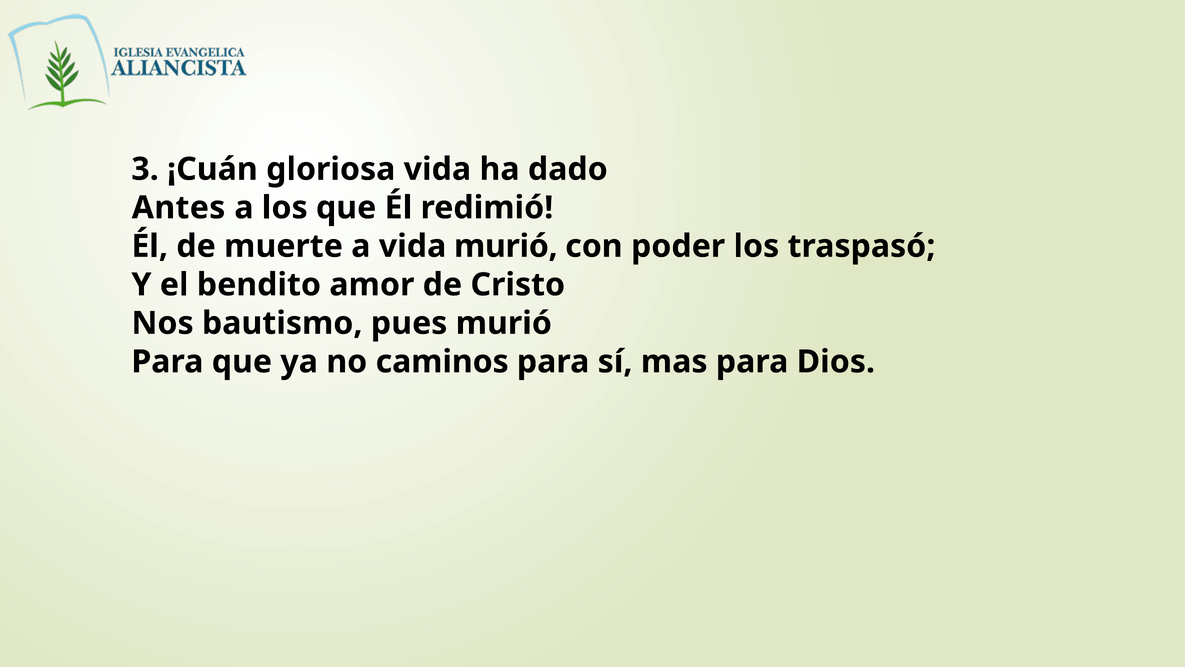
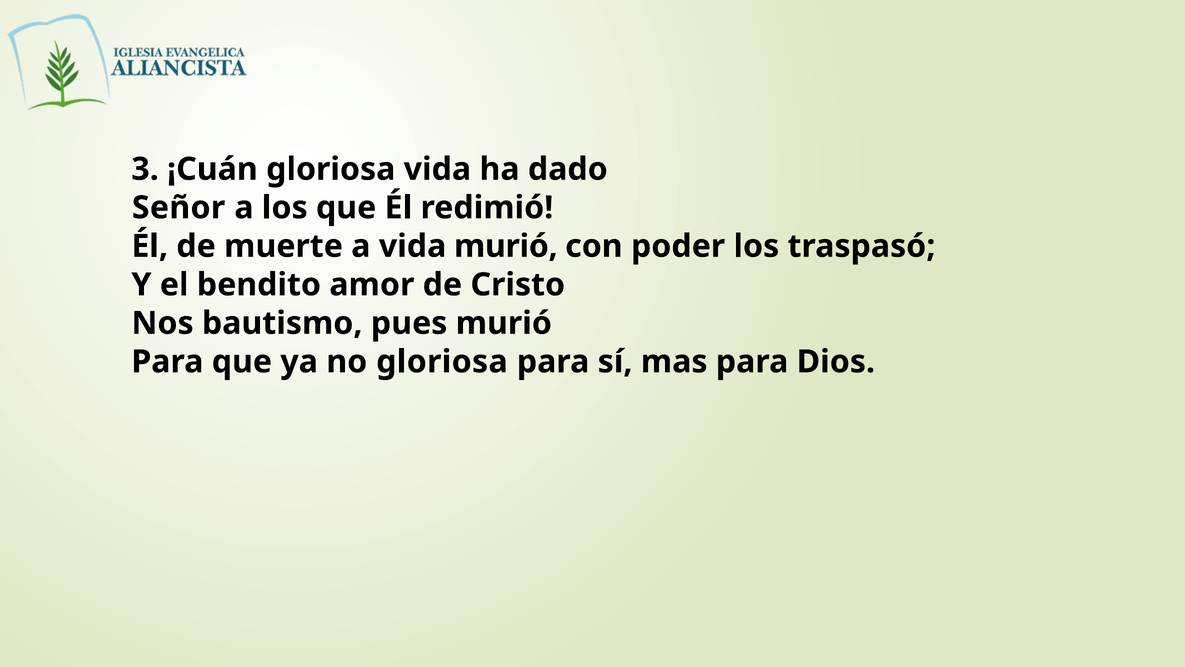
Antes: Antes -> Señor
no caminos: caminos -> gloriosa
